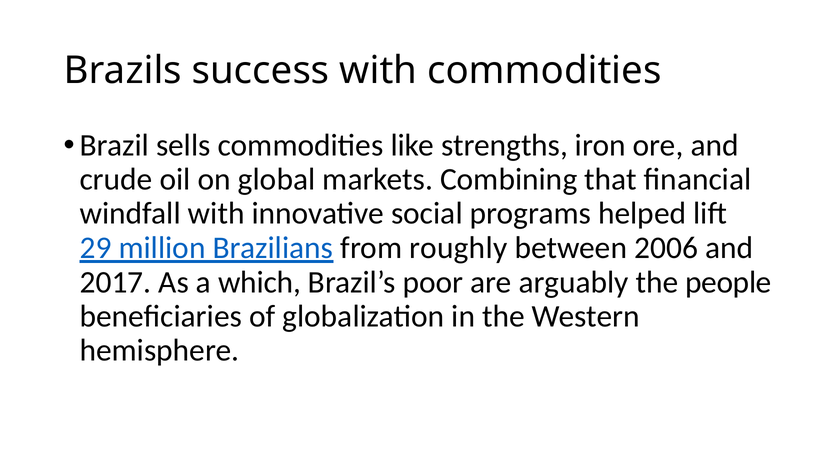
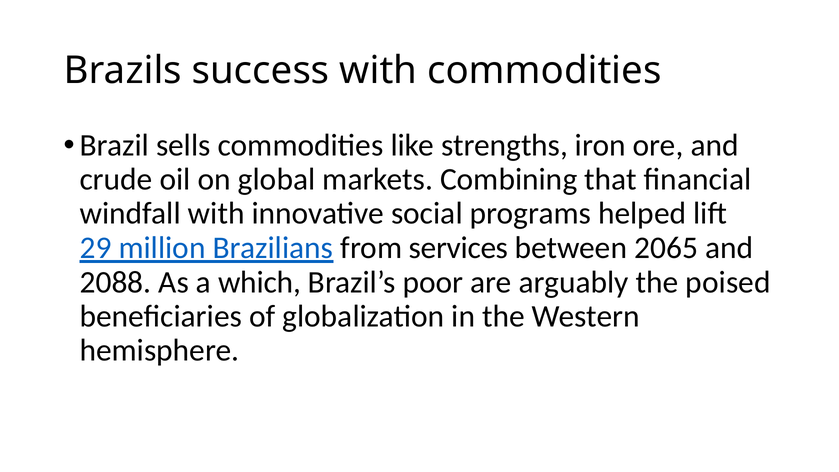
roughly: roughly -> services
2006: 2006 -> 2065
2017: 2017 -> 2088
people: people -> poised
